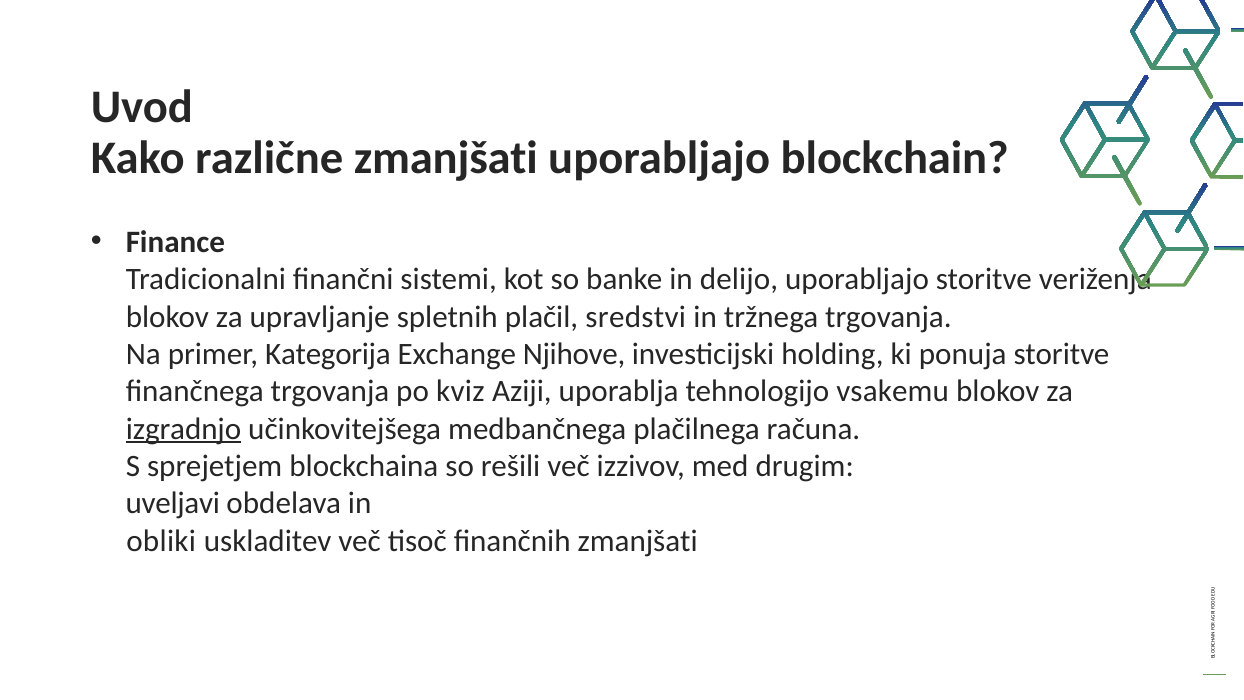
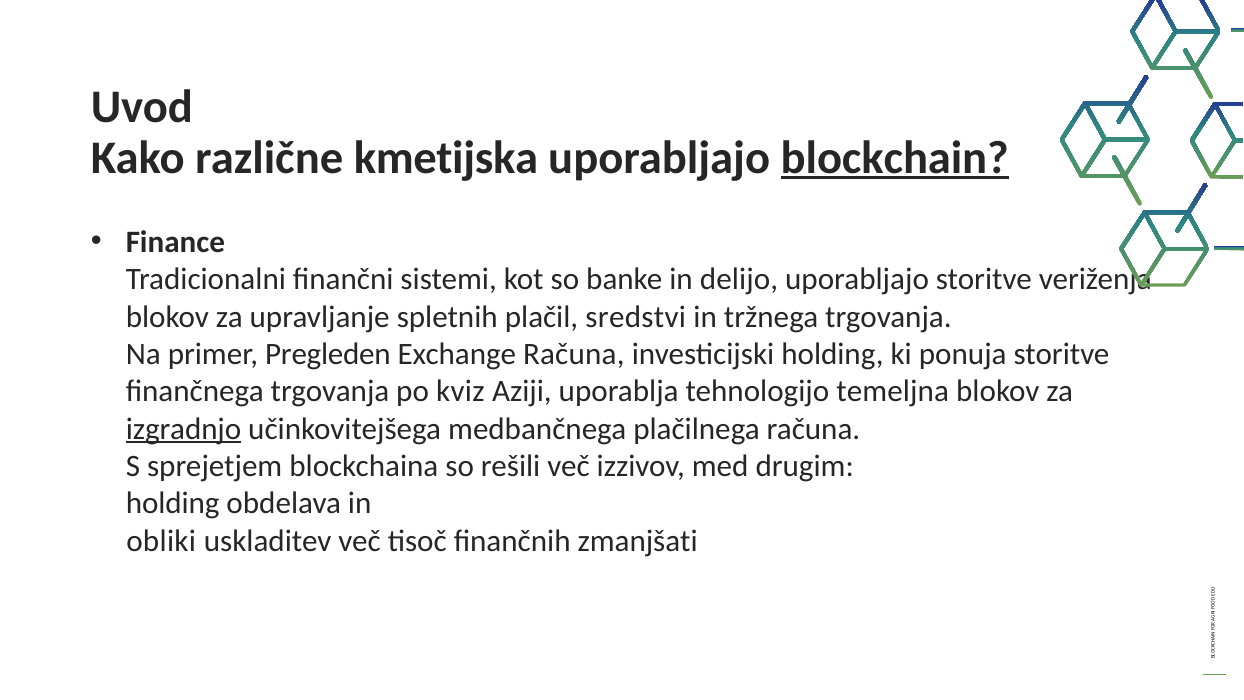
različne zmanjšati: zmanjšati -> kmetijska
blockchain underline: none -> present
Kategorija: Kategorija -> Pregleden
Exchange Njihove: Njihove -> Računa
vsakemu: vsakemu -> temeljna
uveljavi at (173, 503): uveljavi -> holding
